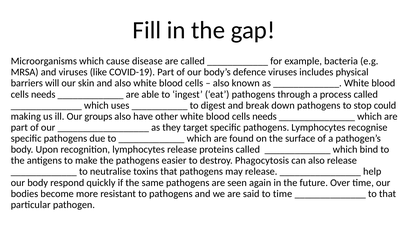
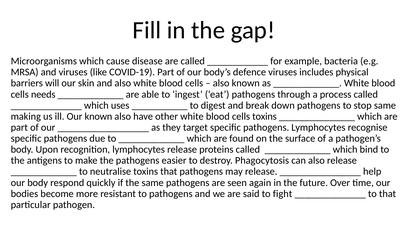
stop could: could -> same
Our groups: groups -> known
needs at (264, 116): needs -> toxins
to time: time -> fight
